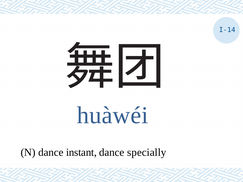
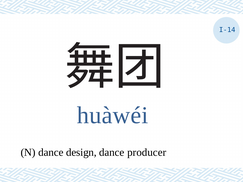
instant: instant -> design
specially: specially -> producer
